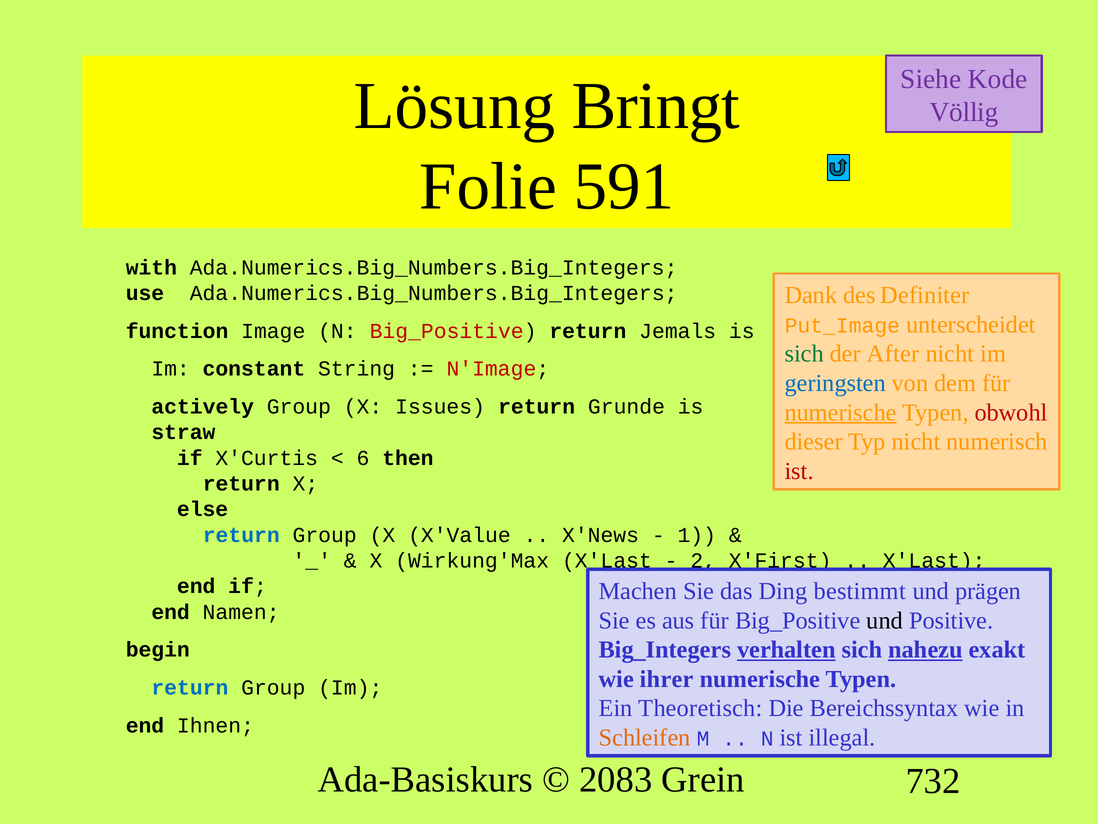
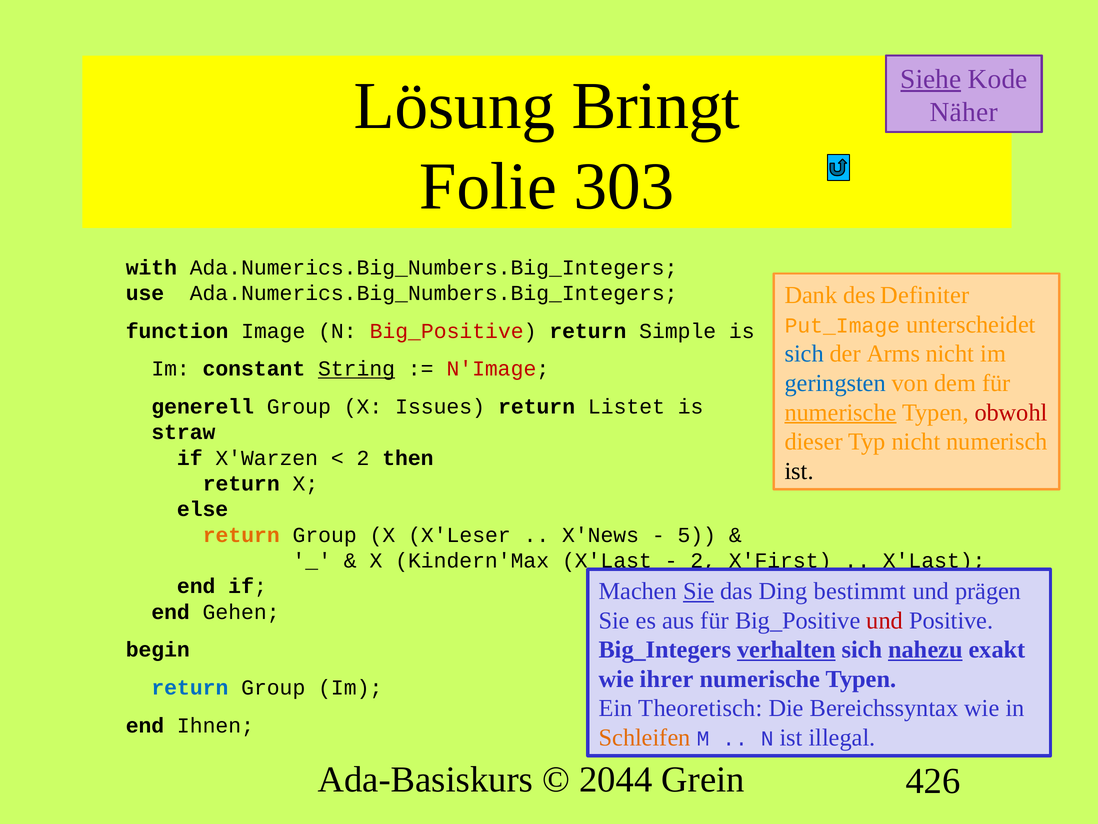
Siehe underline: none -> present
Völlig: Völlig -> Näher
591: 591 -> 303
Jemals: Jemals -> Simple
sich at (804, 354) colour: green -> blue
After: After -> Arms
String underline: none -> present
actively: actively -> generell
Grunde: Grunde -> Listet
X'Curtis: X'Curtis -> X'Warzen
6 at (363, 458): 6 -> 2
ist at (799, 471) colour: red -> black
return at (241, 535) colour: blue -> orange
X'Value: X'Value -> X'Leser
1: 1 -> 5
Wirkung'Max: Wirkung'Max -> Kindern'Max
Sie at (699, 591) underline: none -> present
Namen: Namen -> Gehen
und at (885, 620) colour: black -> red
2083: 2083 -> 2044
732: 732 -> 426
